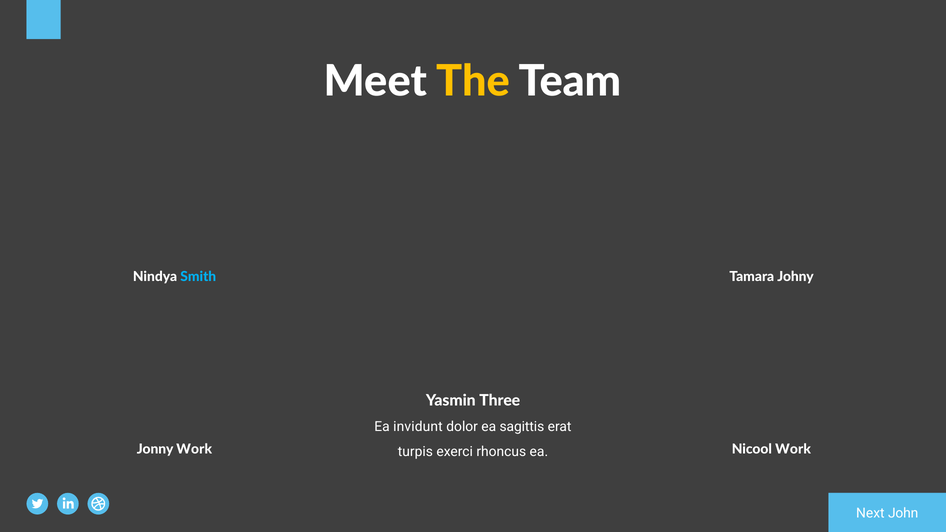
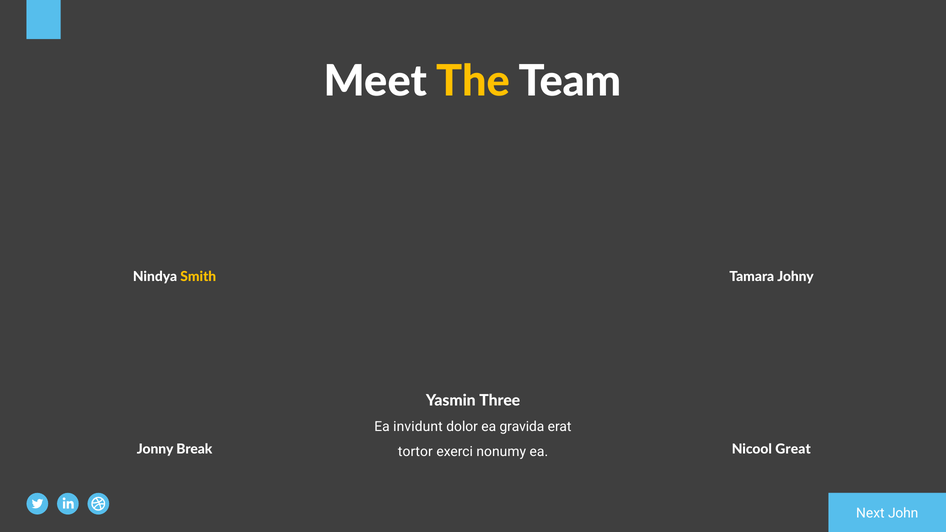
Smith colour: light blue -> yellow
sagittis: sagittis -> gravida
Jonny Work: Work -> Break
Nicool Work: Work -> Great
turpis: turpis -> tortor
rhoncus: rhoncus -> nonumy
